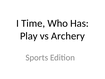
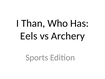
Time: Time -> Than
Play: Play -> Eels
